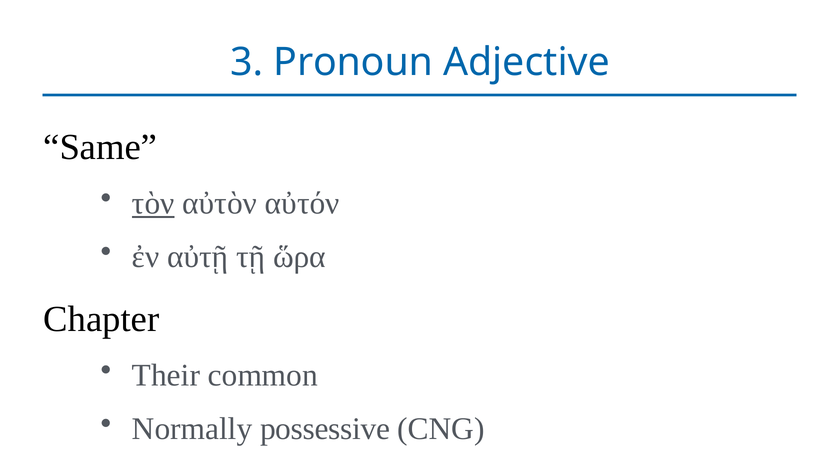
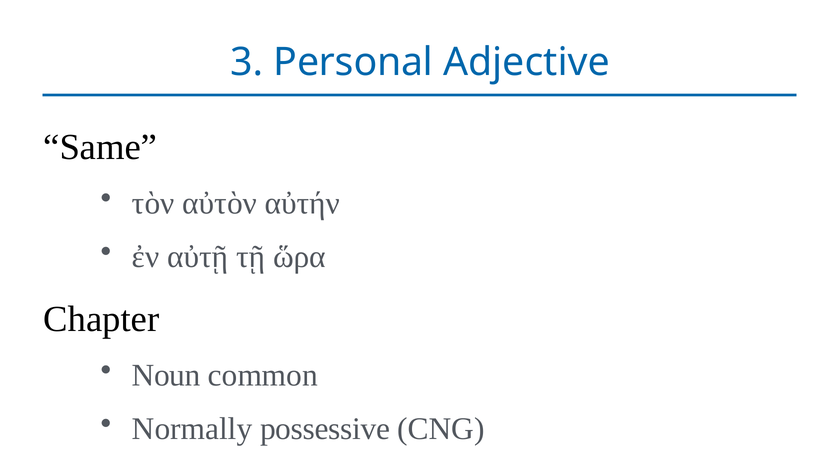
Pronoun: Pronoun -> Personal
τὸν underline: present -> none
αὐτόν: αὐτόν -> αὐτήν
Their: Their -> Noun
